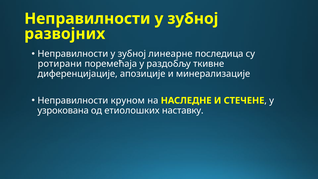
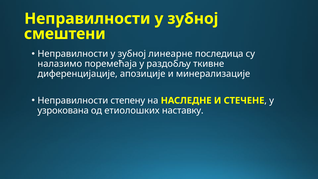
развојних: развојних -> смештени
ротирани: ротирани -> налазимо
круном: круном -> степену
